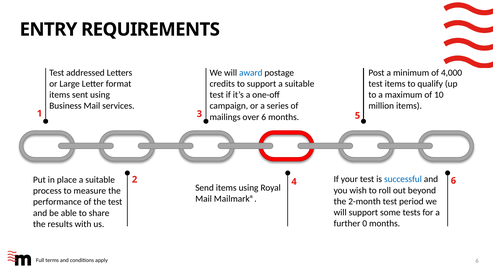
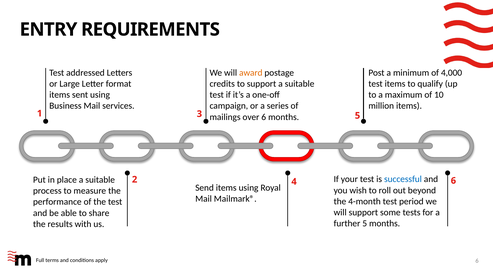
award colour: blue -> orange
2-month: 2-month -> 4-month
further 0: 0 -> 5
